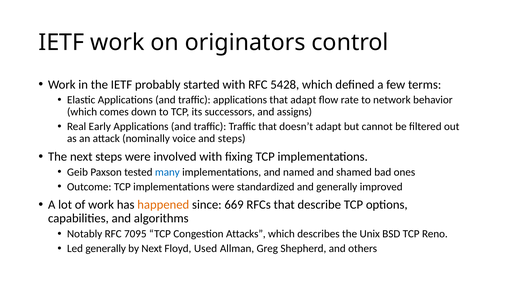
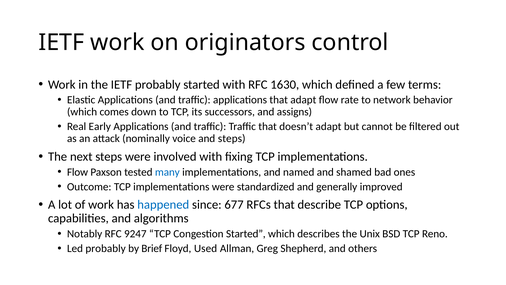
5428: 5428 -> 1630
Geib at (77, 172): Geib -> Flow
happened colour: orange -> blue
669: 669 -> 677
7095: 7095 -> 9247
Congestion Attacks: Attacks -> Started
Led generally: generally -> probably
by Next: Next -> Brief
